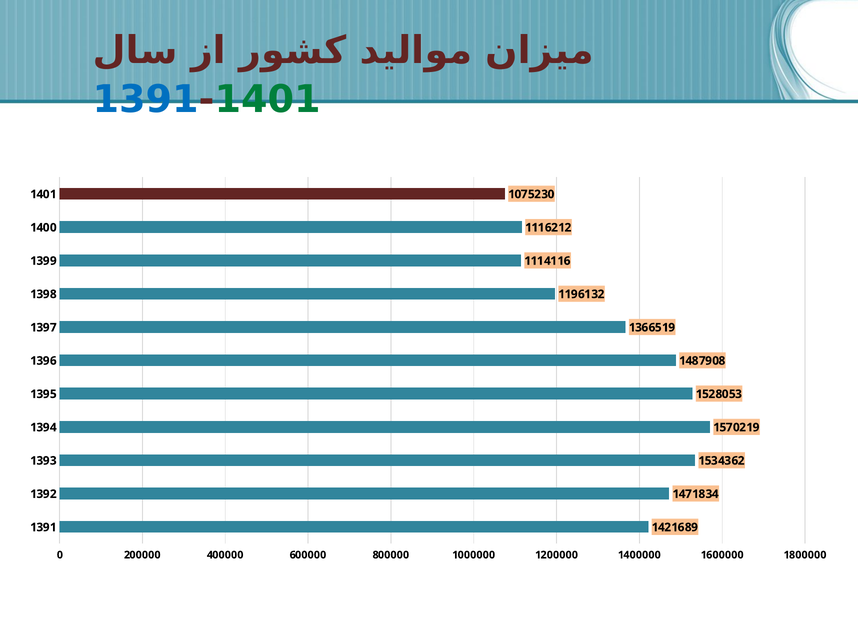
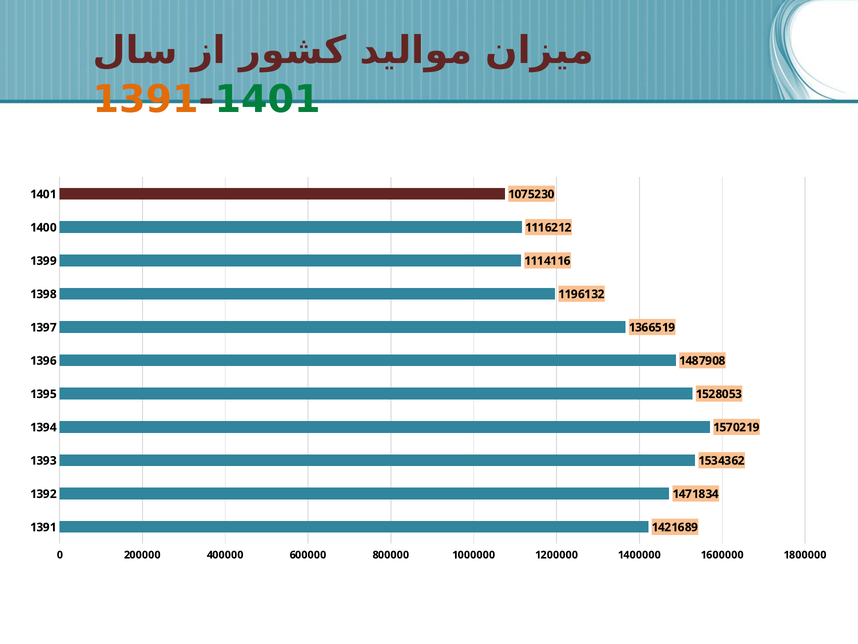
1391 at (146, 100) colour: blue -> orange
